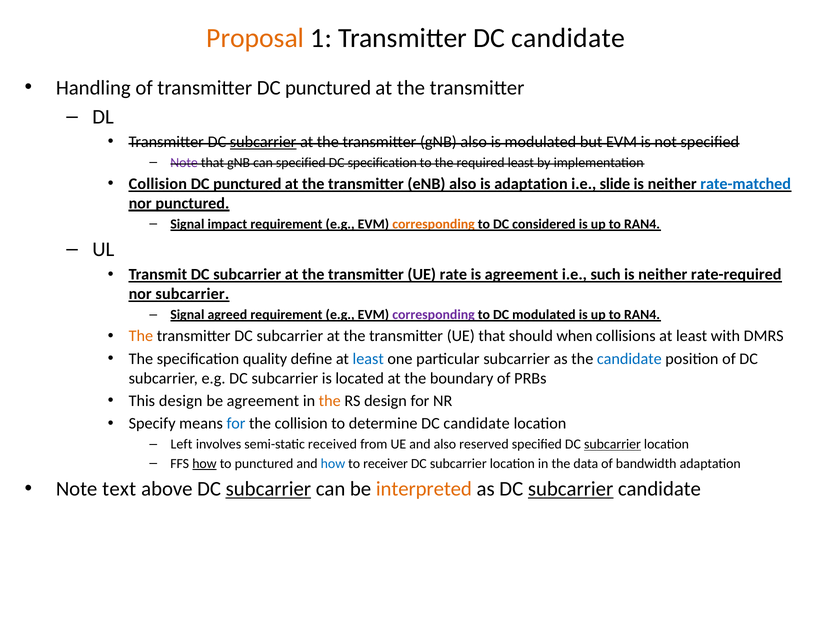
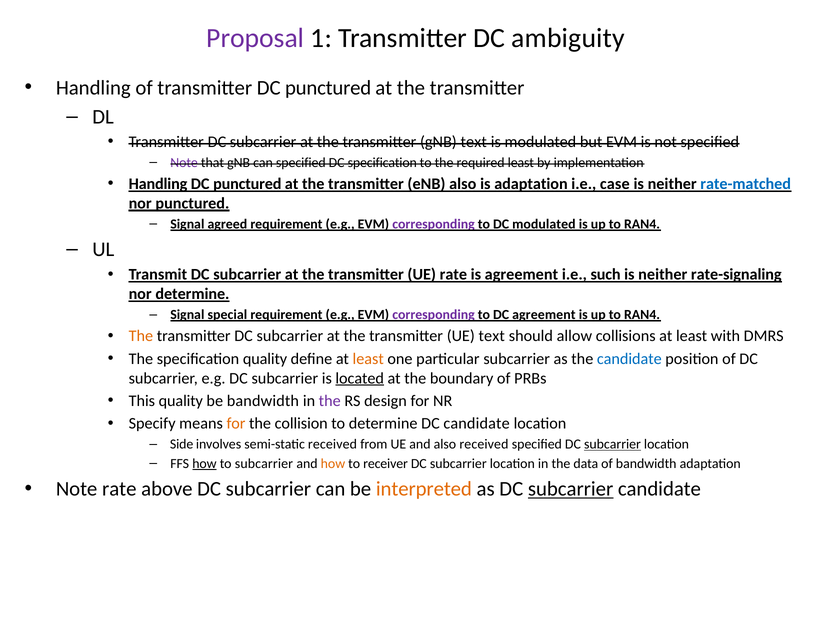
Proposal colour: orange -> purple
Transmitter DC candidate: candidate -> ambiguity
subcarrier at (263, 142) underline: present -> none
gNB also: also -> text
Collision at (158, 184): Collision -> Handling
slide: slide -> case
impact: impact -> agreed
corresponding at (434, 224) colour: orange -> purple
DC considered: considered -> modulated
rate-required: rate-required -> rate-signaling
nor subcarrier: subcarrier -> determine
agreed: agreed -> special
DC modulated: modulated -> agreement
UE that: that -> text
when: when -> allow
least at (368, 359) colour: blue -> orange
located underline: none -> present
This design: design -> quality
be agreement: agreement -> bandwidth
the at (330, 401) colour: orange -> purple
for at (236, 424) colour: blue -> orange
Left: Left -> Side
also reserved: reserved -> received
to punctured: punctured -> subcarrier
how at (333, 464) colour: blue -> orange
Note text: text -> rate
subcarrier at (268, 489) underline: present -> none
